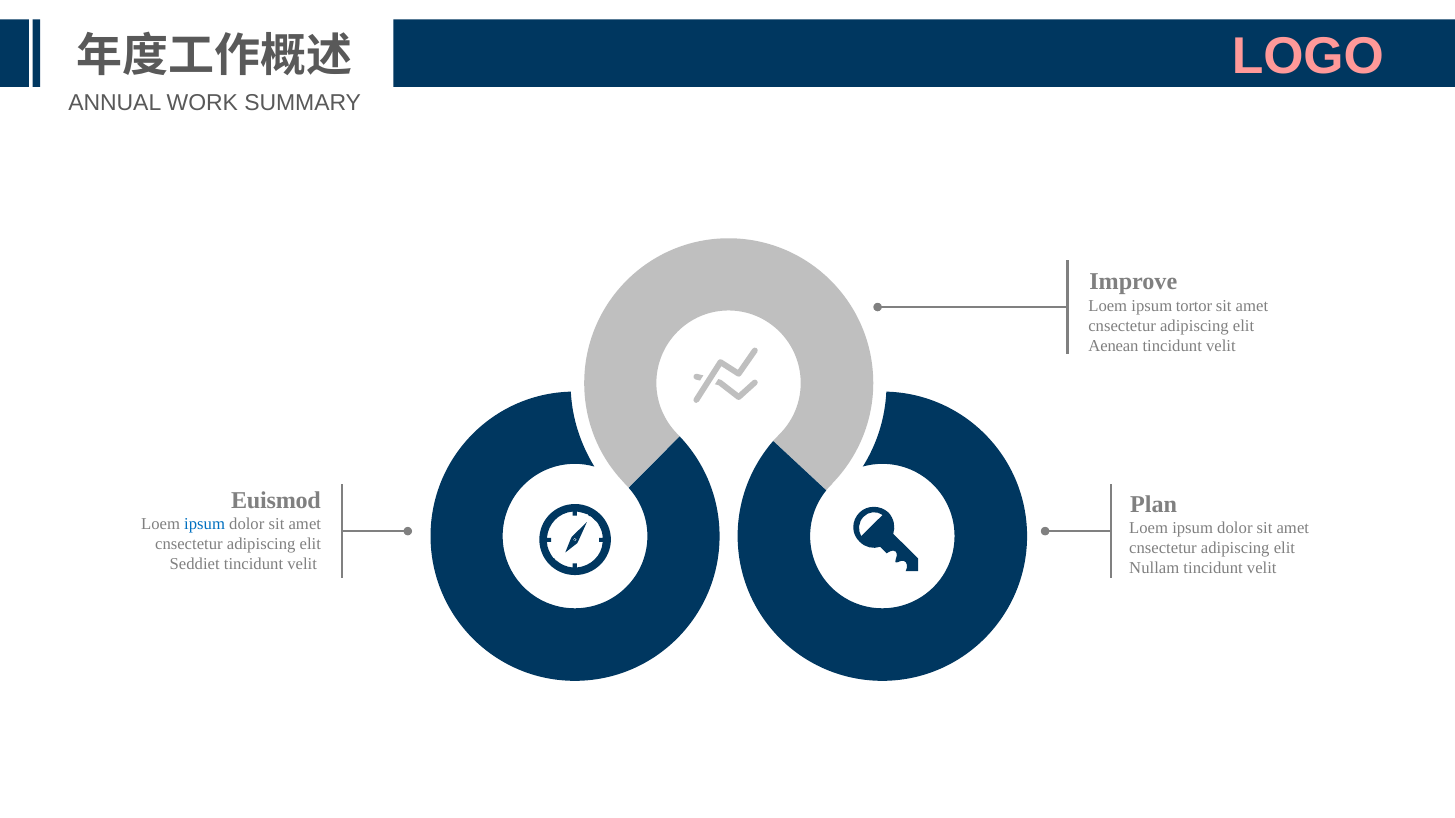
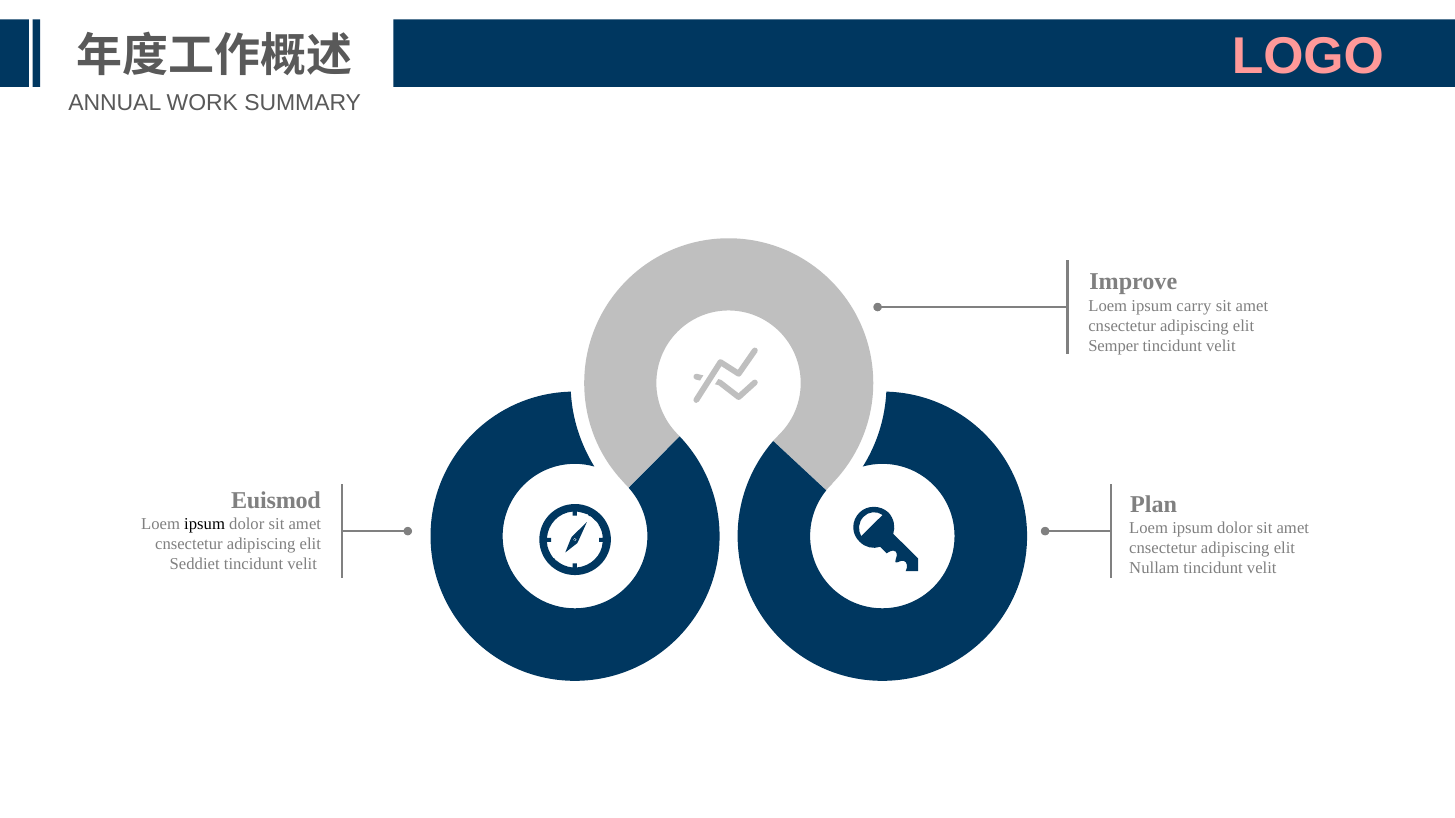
tortor: tortor -> carry
Aenean: Aenean -> Semper
ipsum at (205, 525) colour: blue -> black
